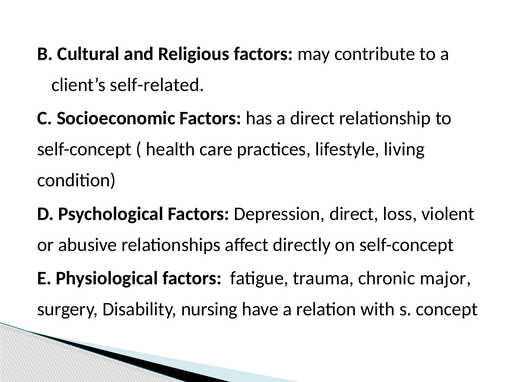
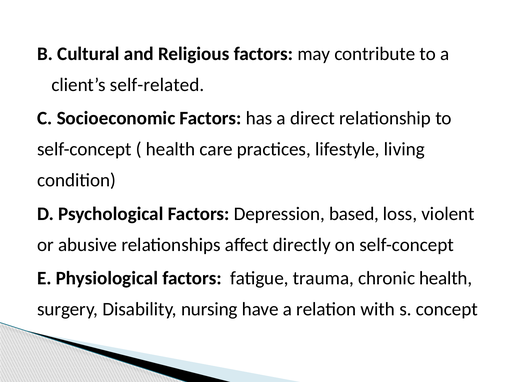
Depression direct: direct -> based
chronic major: major -> health
